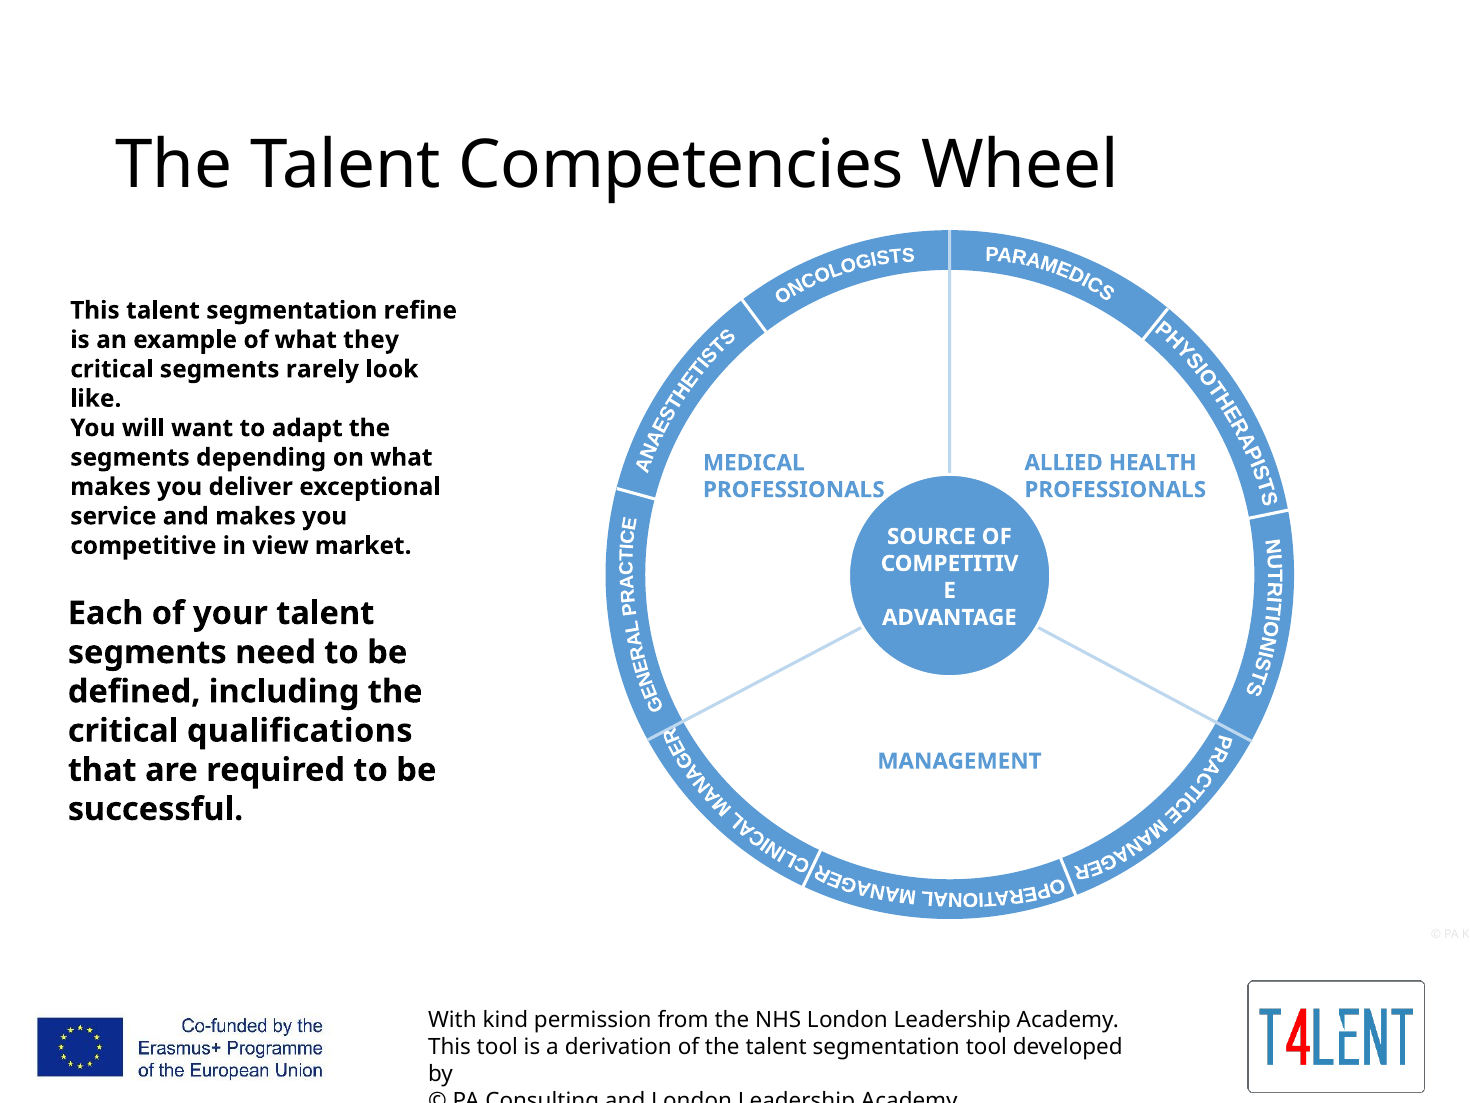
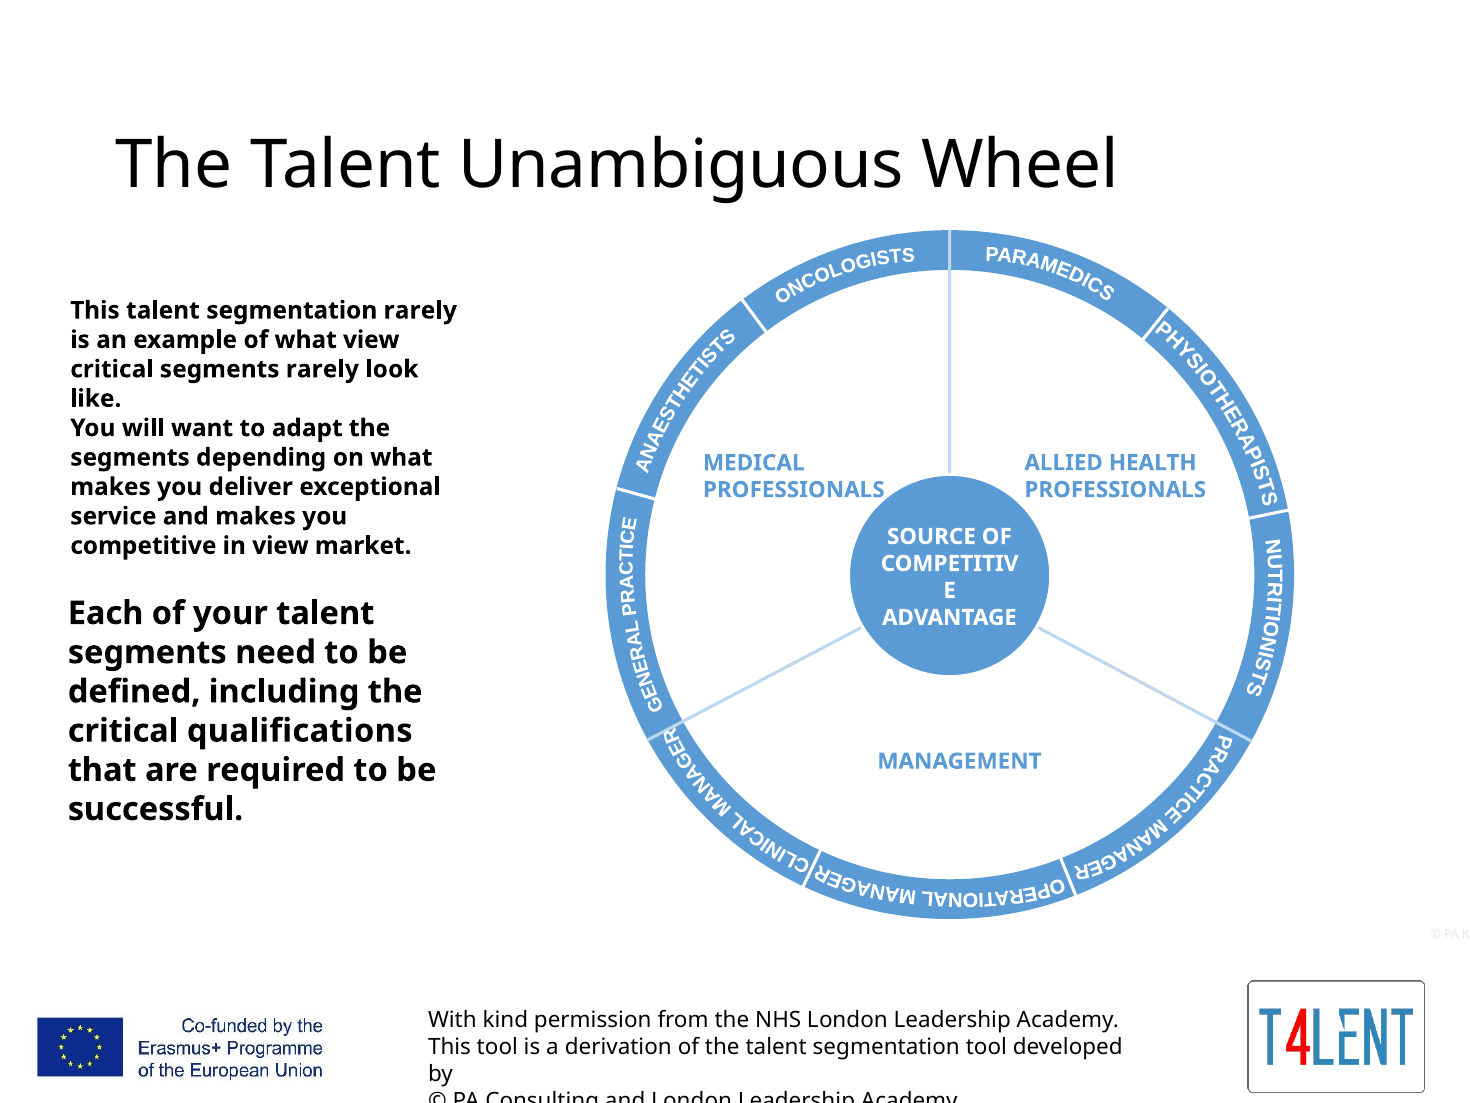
Competencies: Competencies -> Unambiguous
segmentation refine: refine -> rarely
what they: they -> view
